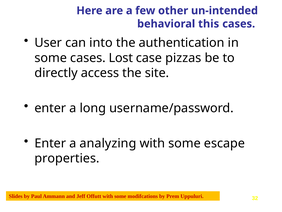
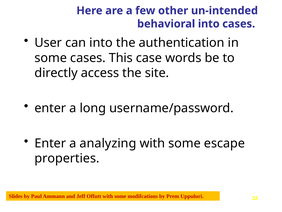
behavioral this: this -> into
Lost: Lost -> This
pizzas: pizzas -> words
